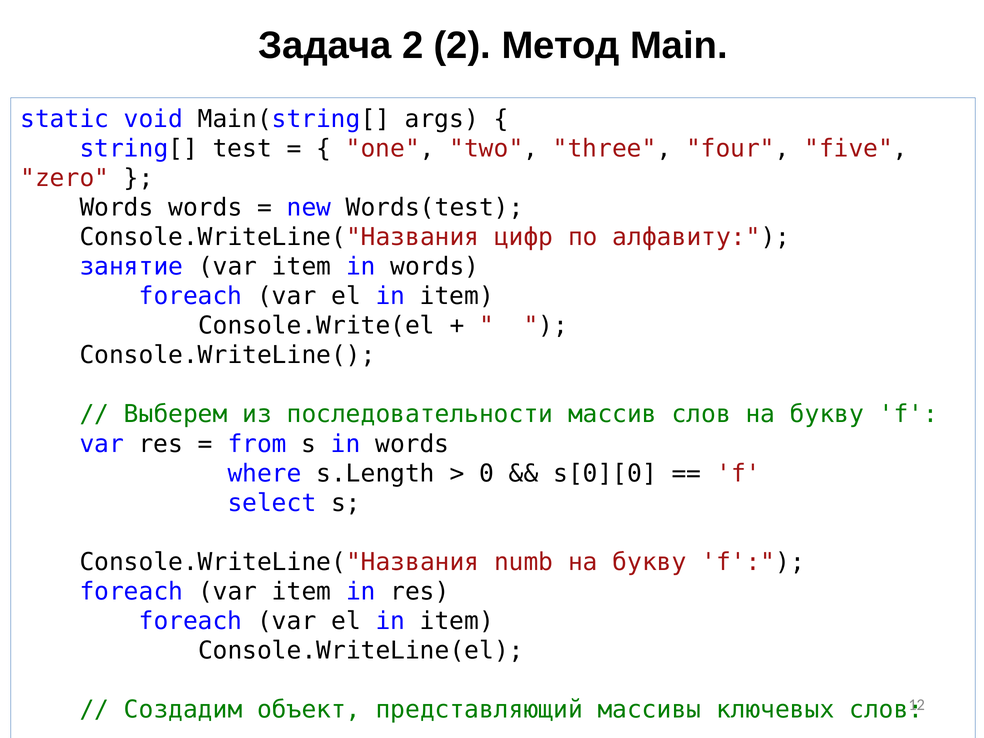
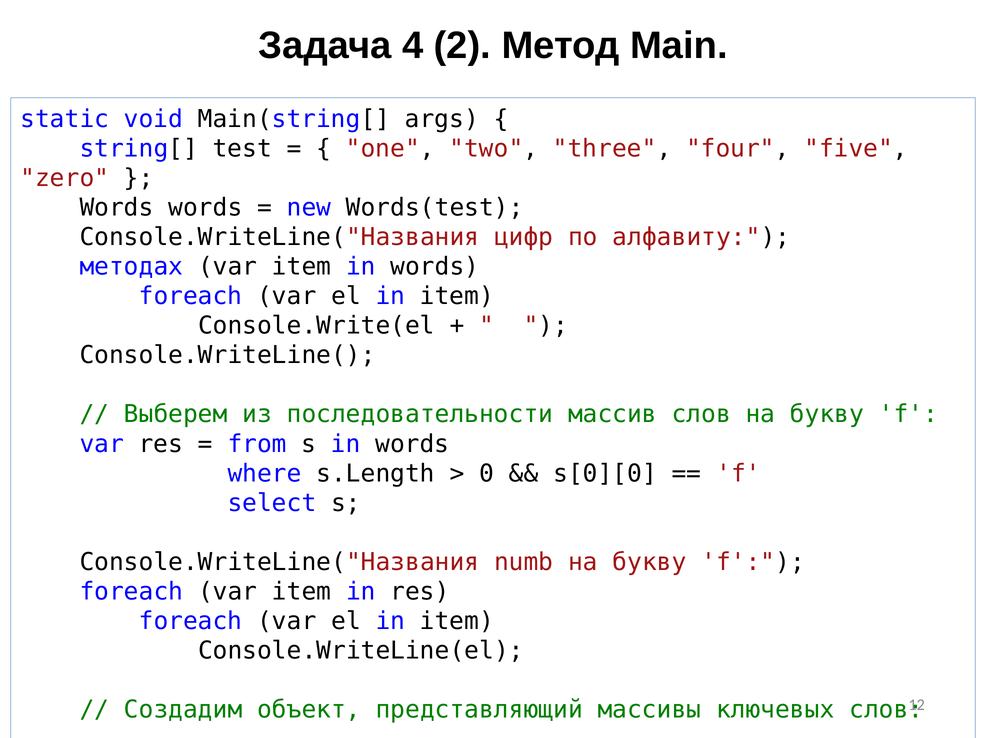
Задача 2: 2 -> 4
занятие: занятие -> методах
